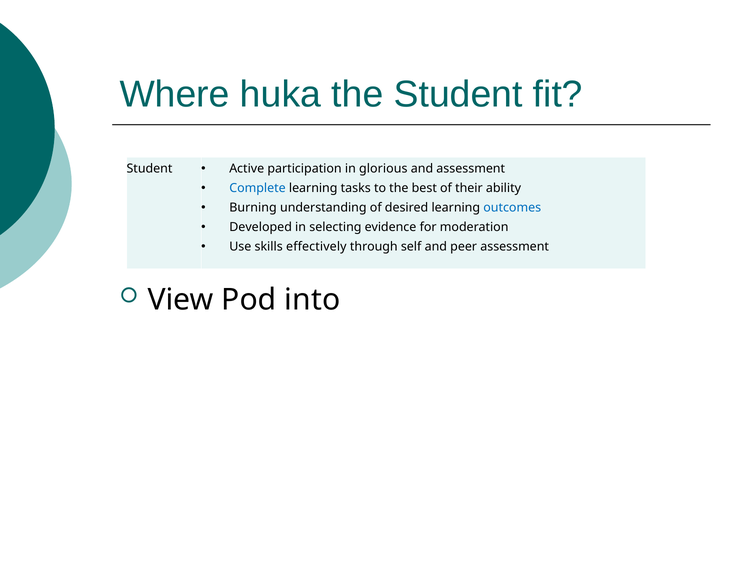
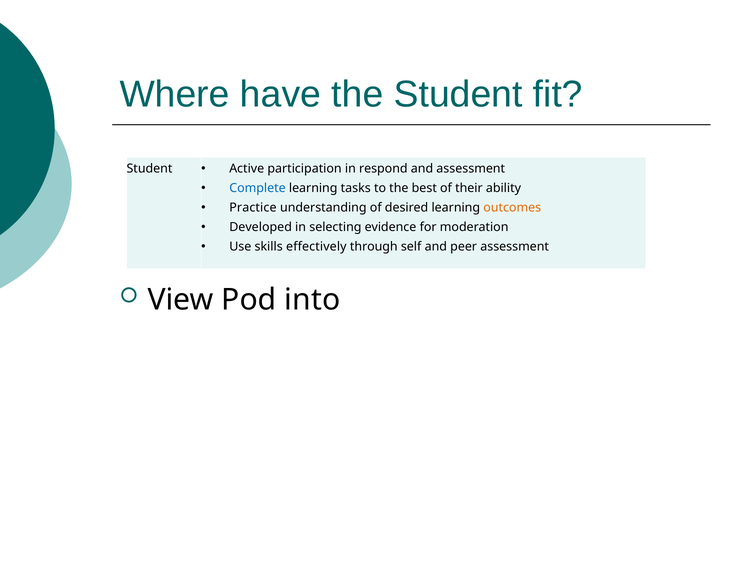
huka: huka -> have
glorious: glorious -> respond
Burning: Burning -> Practice
outcomes colour: blue -> orange
